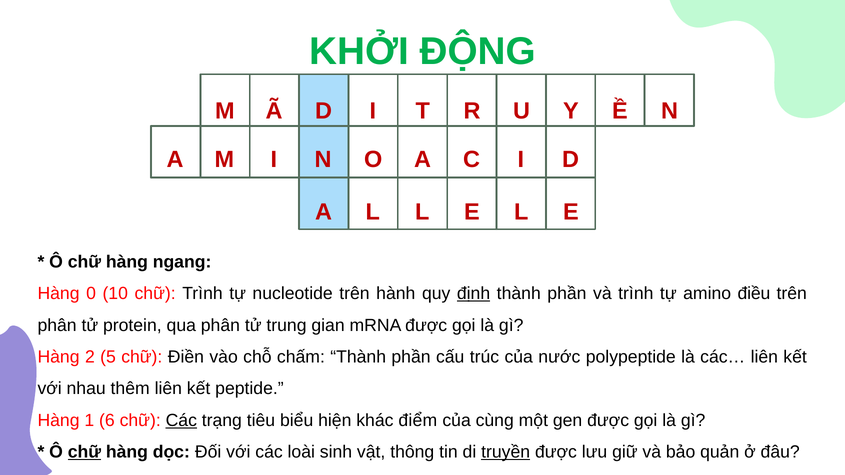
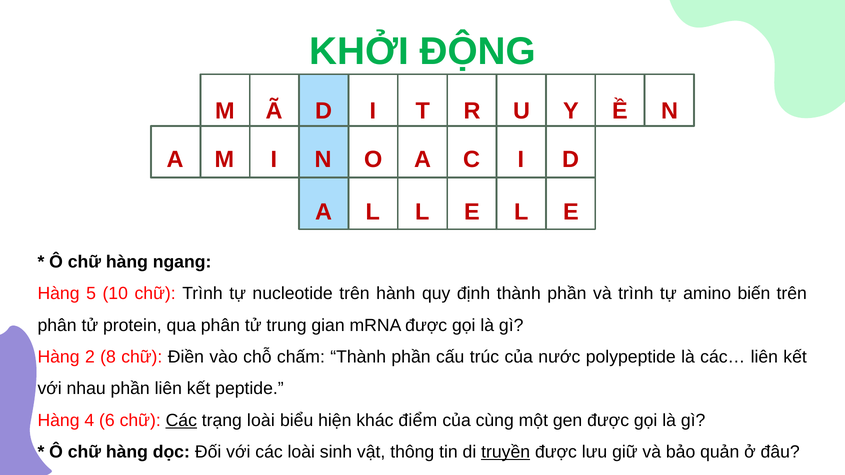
0: 0 -> 5
định underline: present -> none
điều: điều -> biến
5: 5 -> 8
nhau thêm: thêm -> phần
1: 1 -> 4
trạng tiêu: tiêu -> loài
chữ at (84, 452) underline: present -> none
